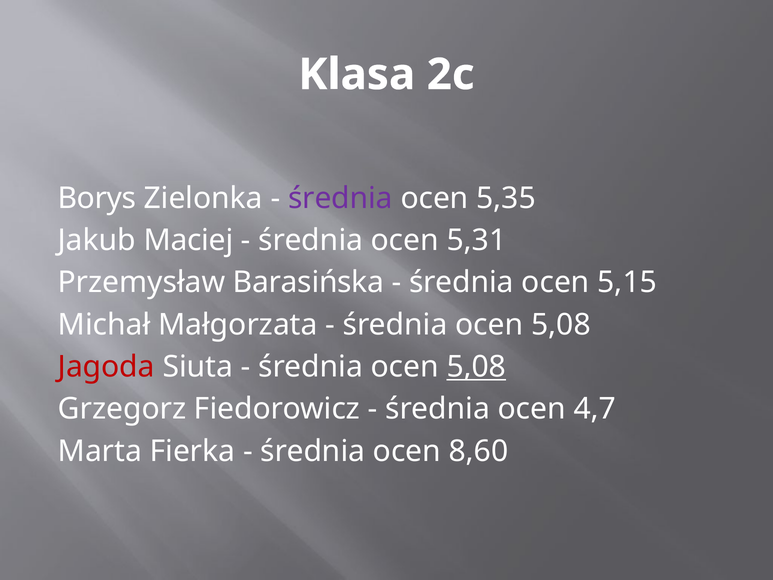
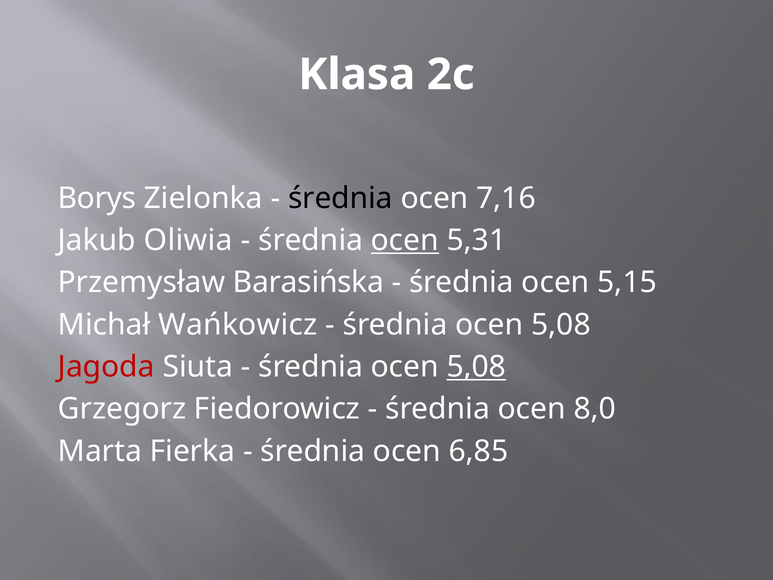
średnia at (340, 198) colour: purple -> black
5,35: 5,35 -> 7,16
Maciej: Maciej -> Oliwia
ocen at (405, 240) underline: none -> present
Małgorzata: Małgorzata -> Wańkowicz
4,7: 4,7 -> 8,0
8,60: 8,60 -> 6,85
